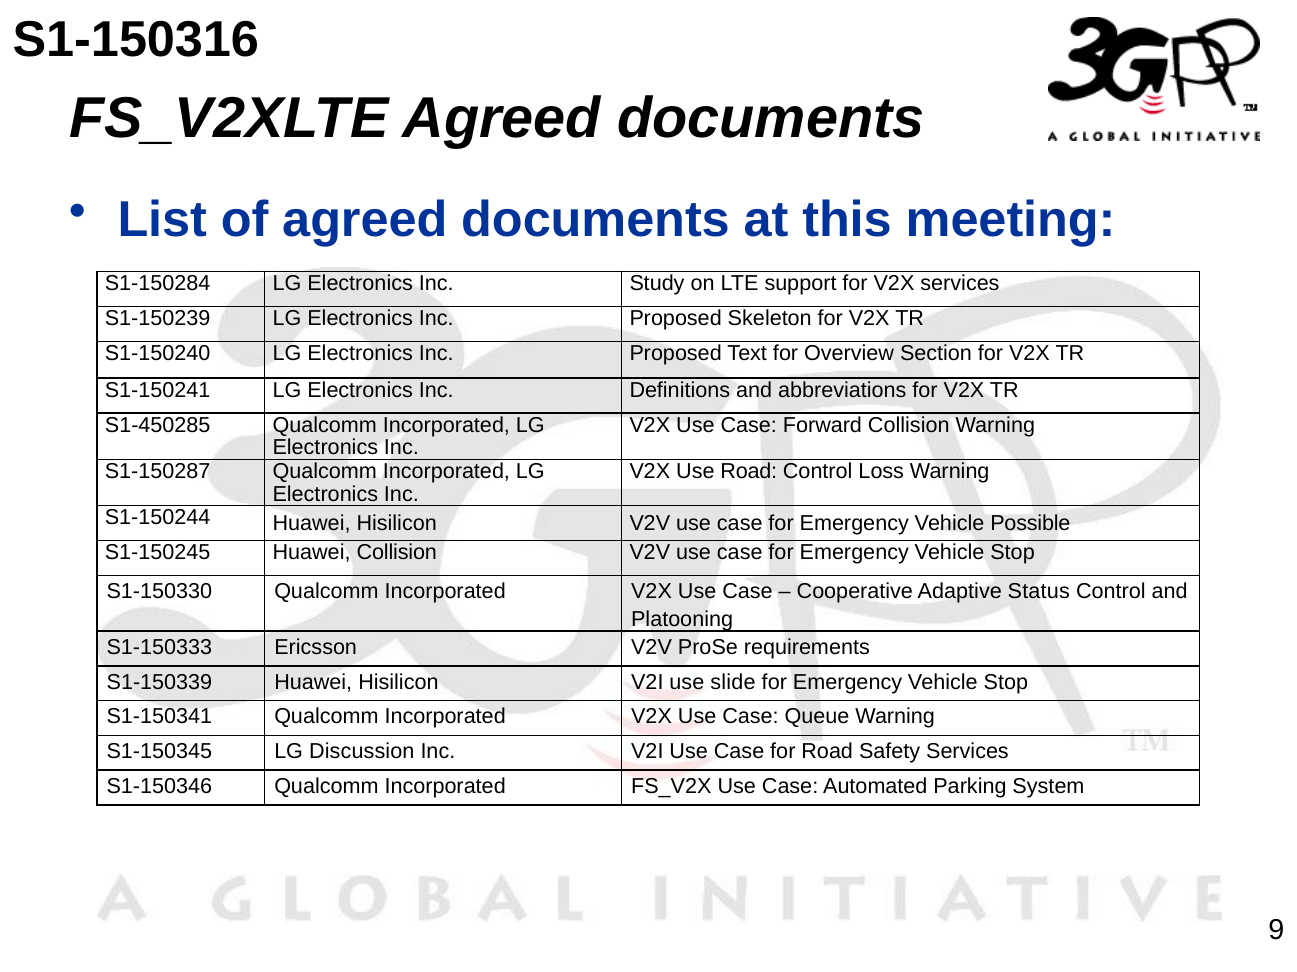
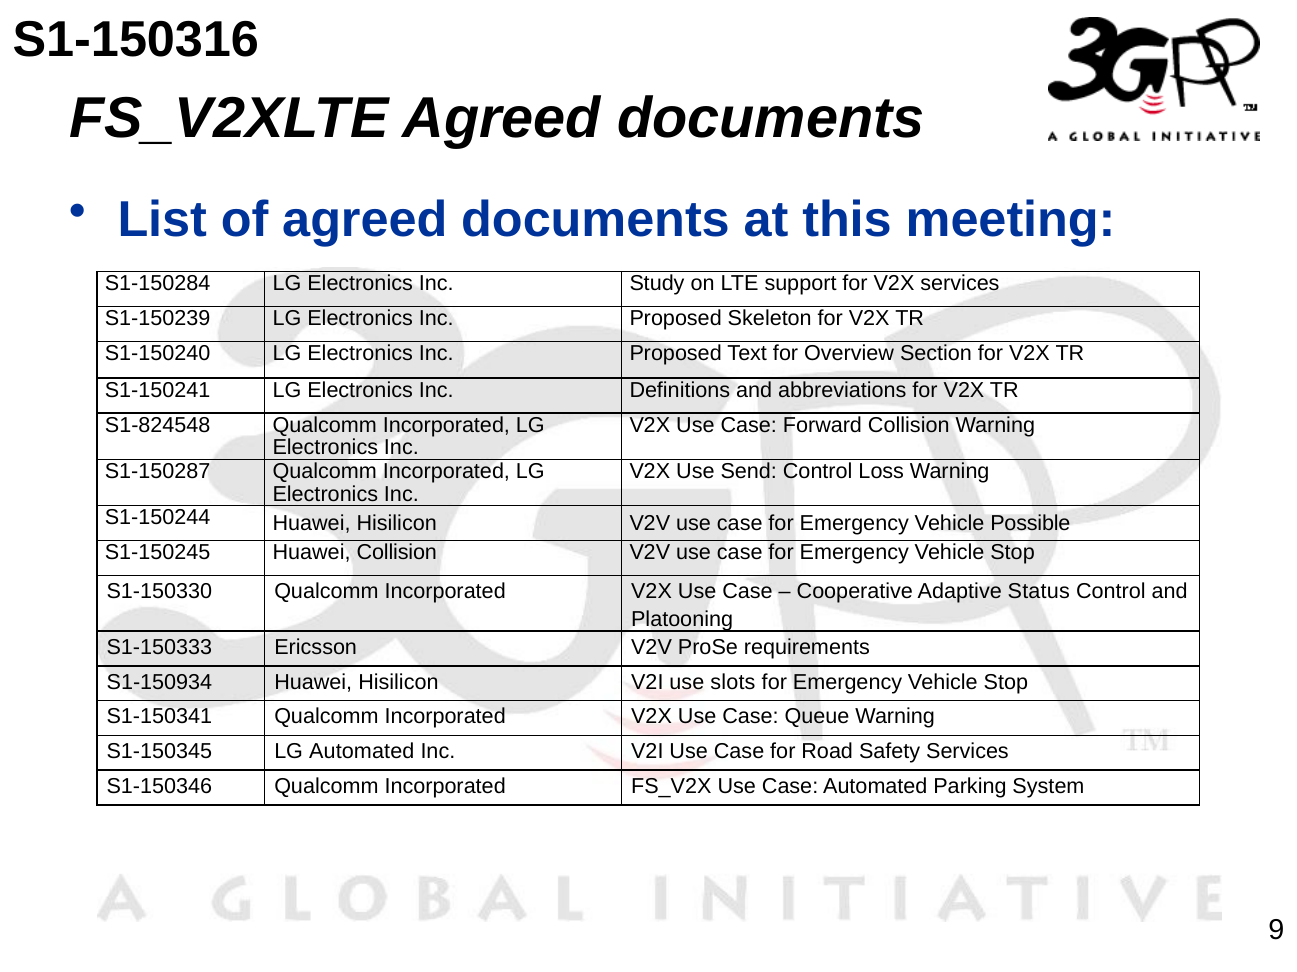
S1-450285: S1-450285 -> S1-824548
Use Road: Road -> Send
S1-150339: S1-150339 -> S1-150934
slide: slide -> slots
LG Discussion: Discussion -> Automated
